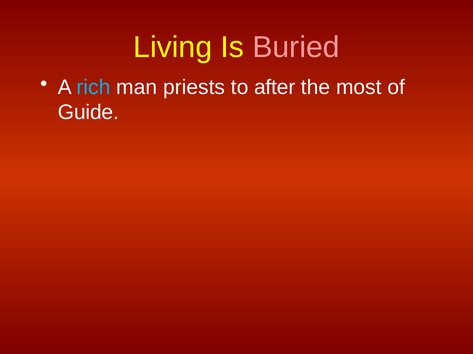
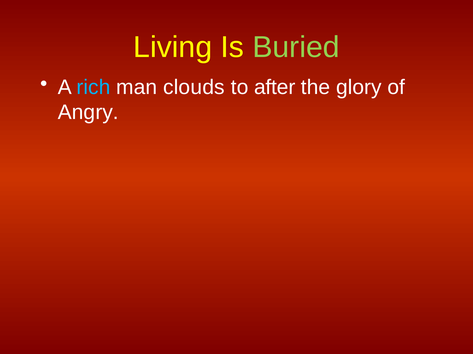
Buried colour: pink -> light green
priests: priests -> clouds
most: most -> glory
Guide: Guide -> Angry
